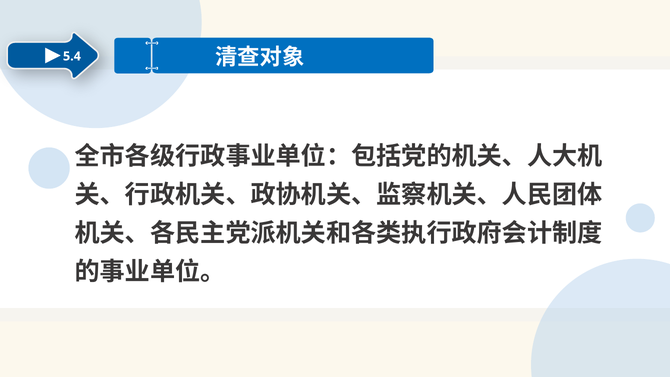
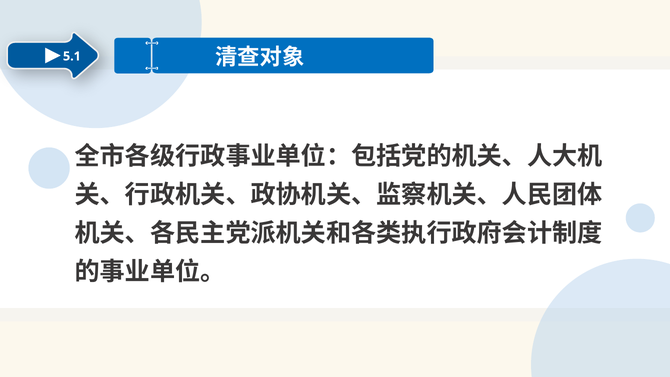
5.4: 5.4 -> 5.1
